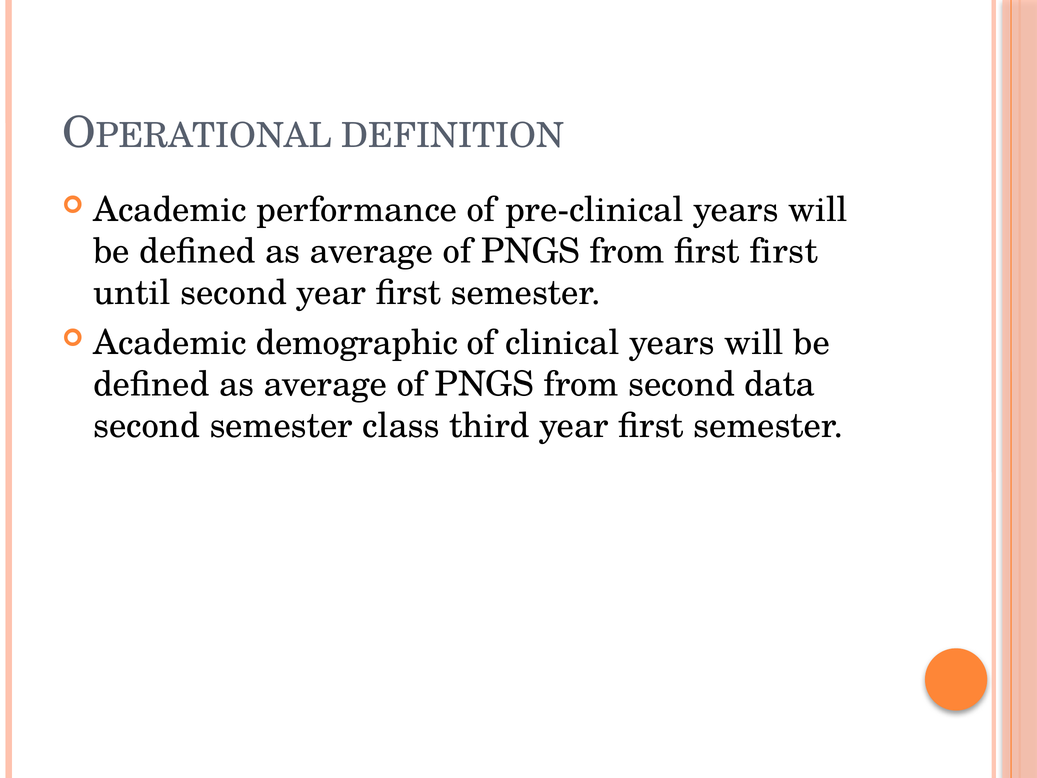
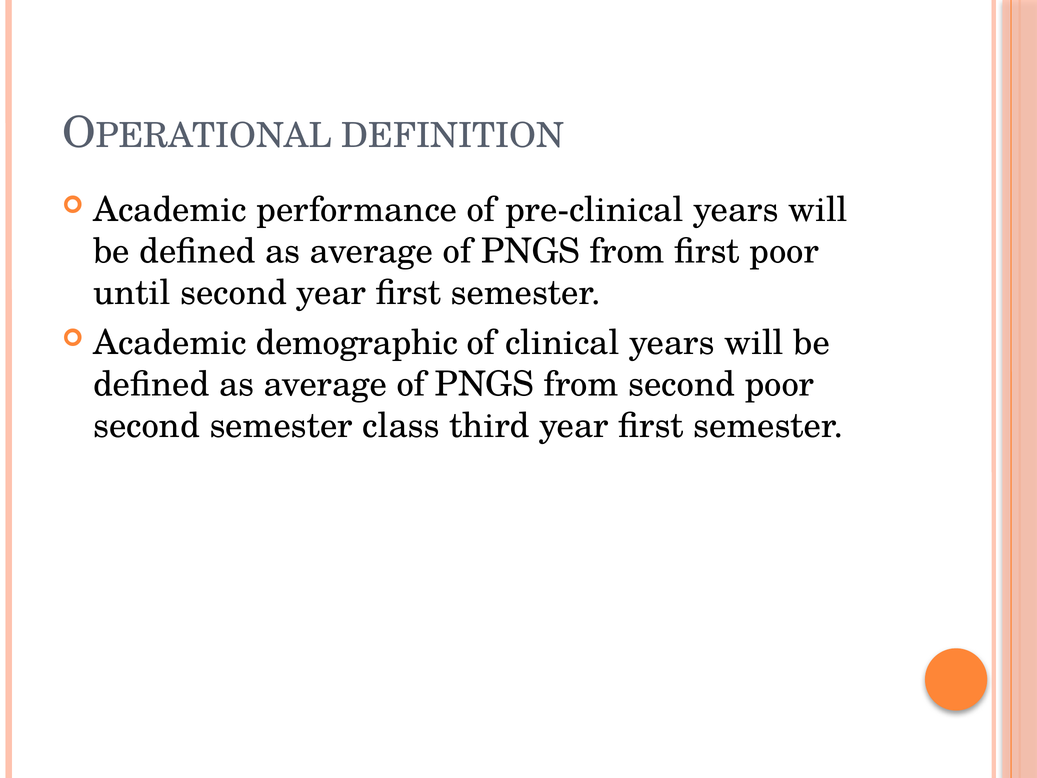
first first: first -> poor
second data: data -> poor
